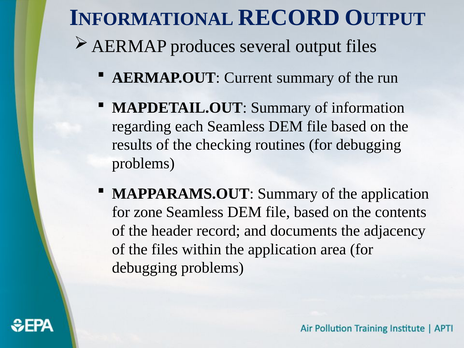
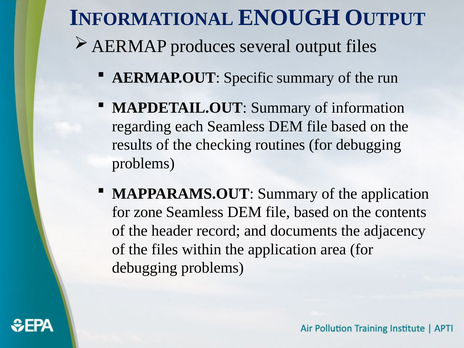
RECORD at (289, 17): RECORD -> ENOUGH
Current: Current -> Specific
